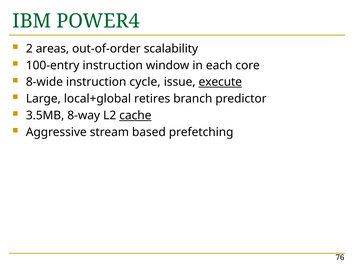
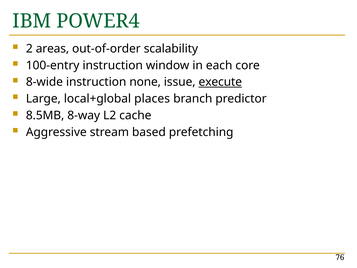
cycle: cycle -> none
retires: retires -> places
3.5MB: 3.5MB -> 8.5MB
cache underline: present -> none
